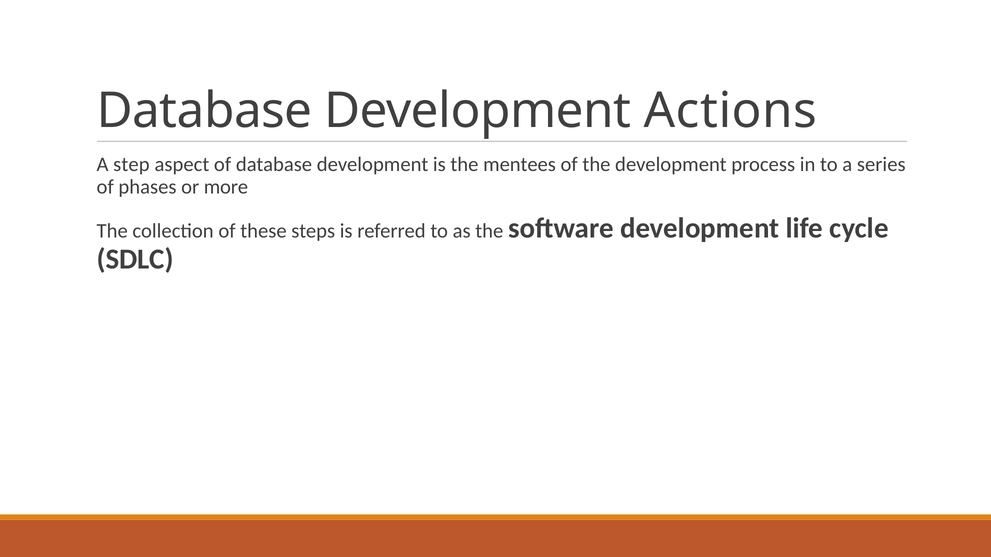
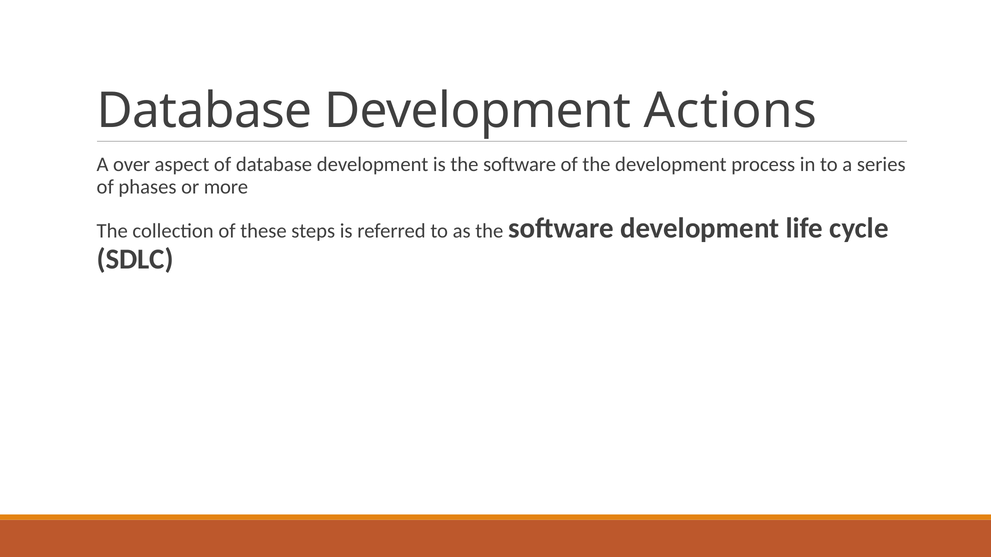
step: step -> over
is the mentees: mentees -> software
